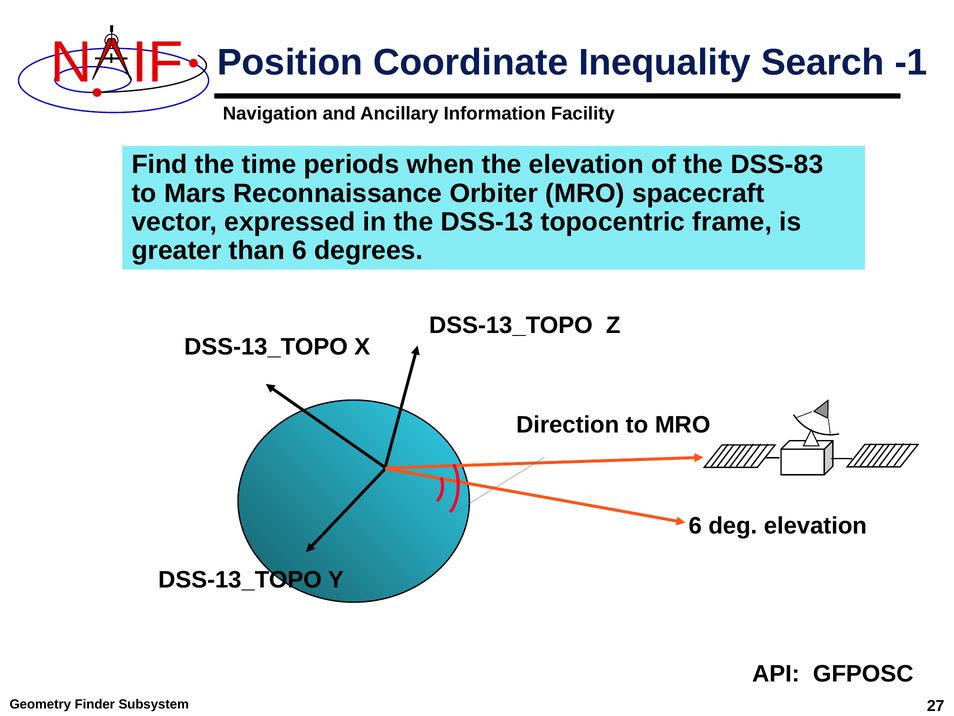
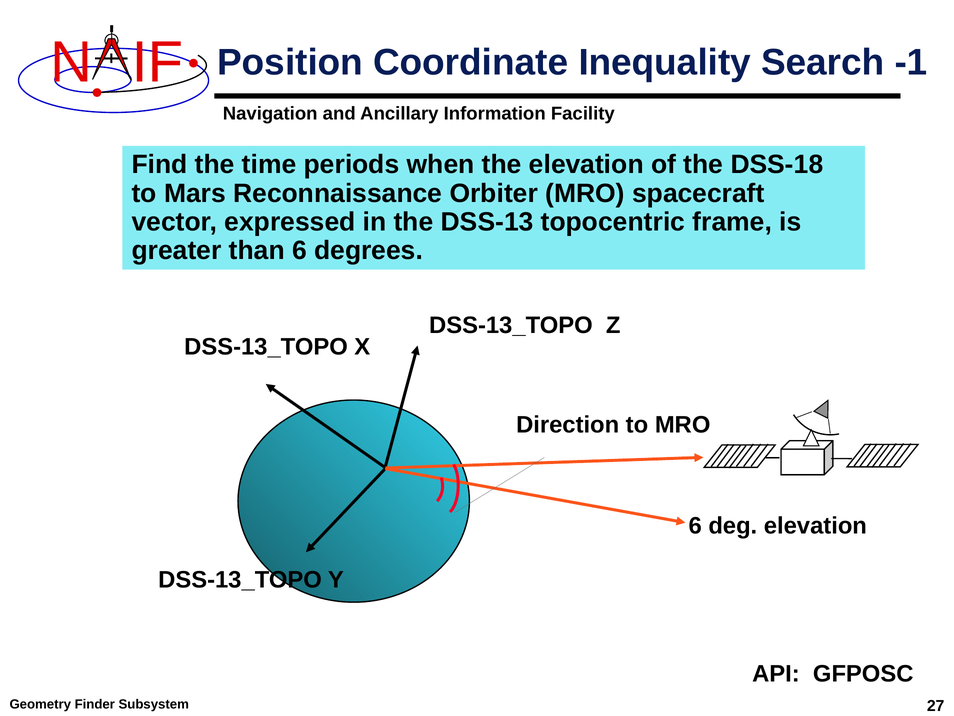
DSS-83: DSS-83 -> DSS-18
